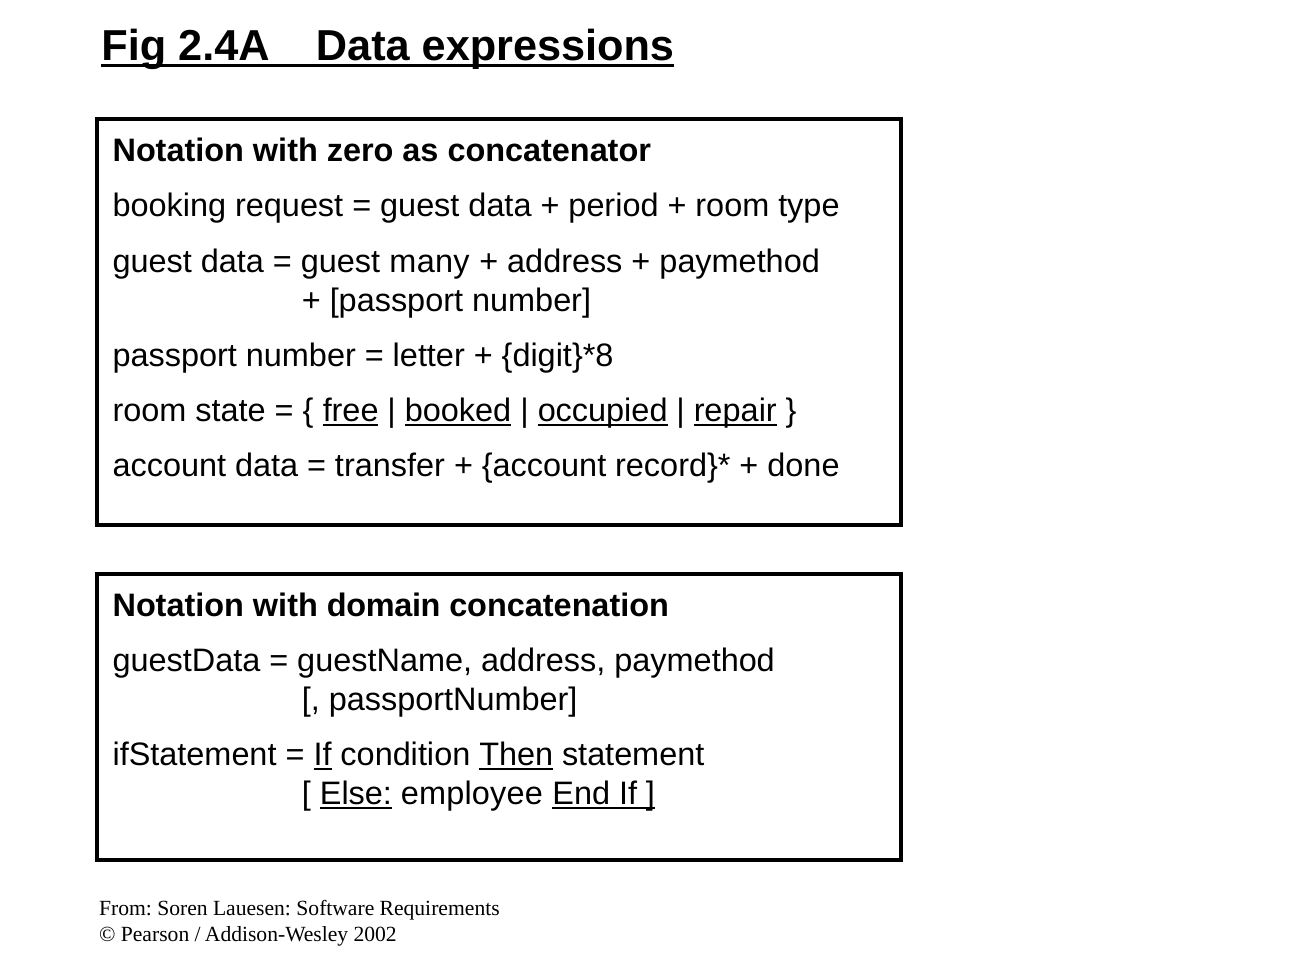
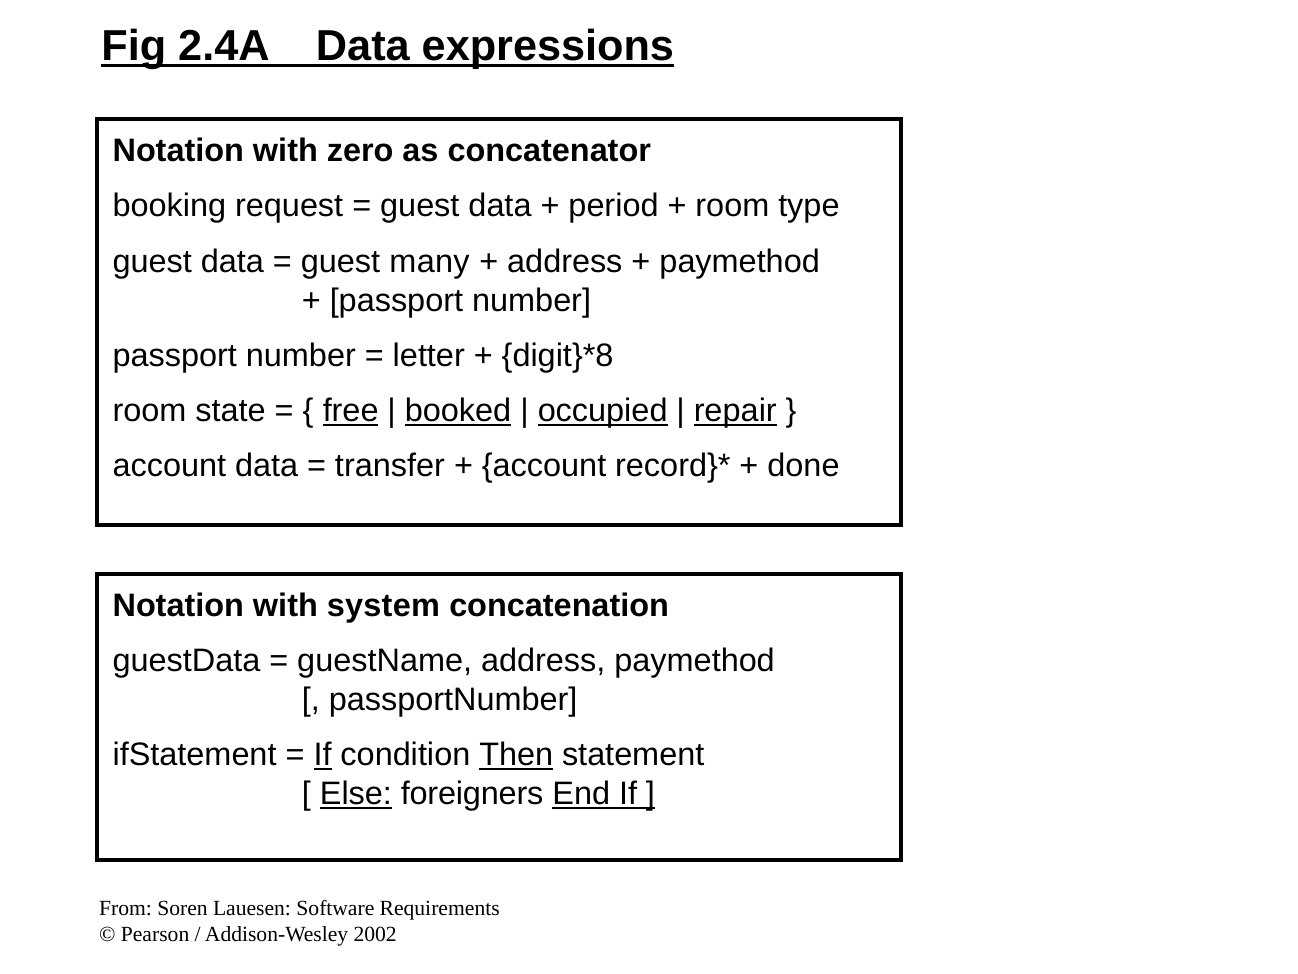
domain: domain -> system
employee: employee -> foreigners
